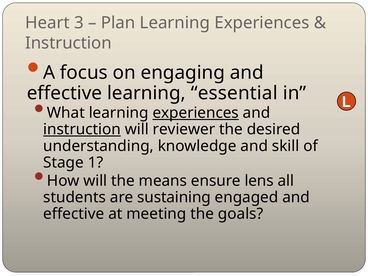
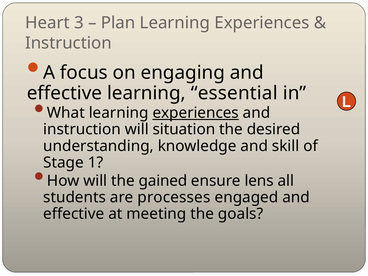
instruction at (82, 129) underline: present -> none
reviewer: reviewer -> situation
means: means -> gained
sustaining: sustaining -> processes
